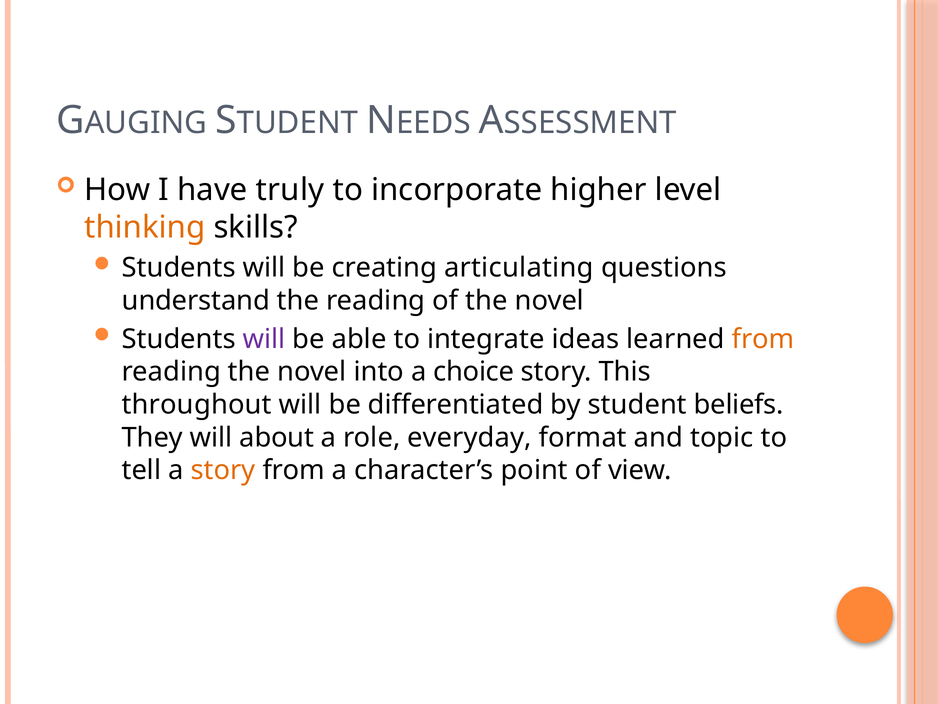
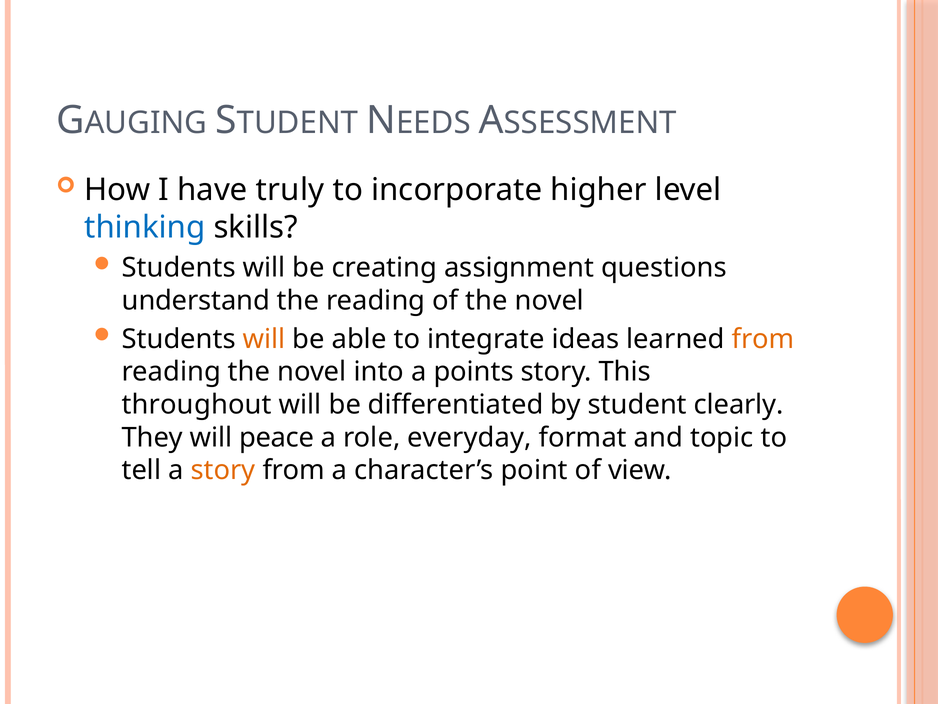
thinking colour: orange -> blue
articulating: articulating -> assignment
will at (264, 339) colour: purple -> orange
choice: choice -> points
beliefs: beliefs -> clearly
about: about -> peace
